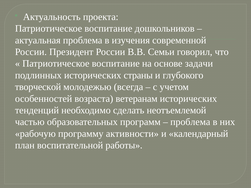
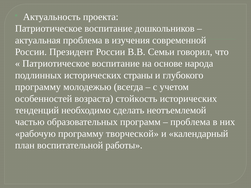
задачи: задачи -> народа
творческой at (38, 87): творческой -> программу
ветеранам: ветеранам -> стойкость
активности: активности -> творческой
